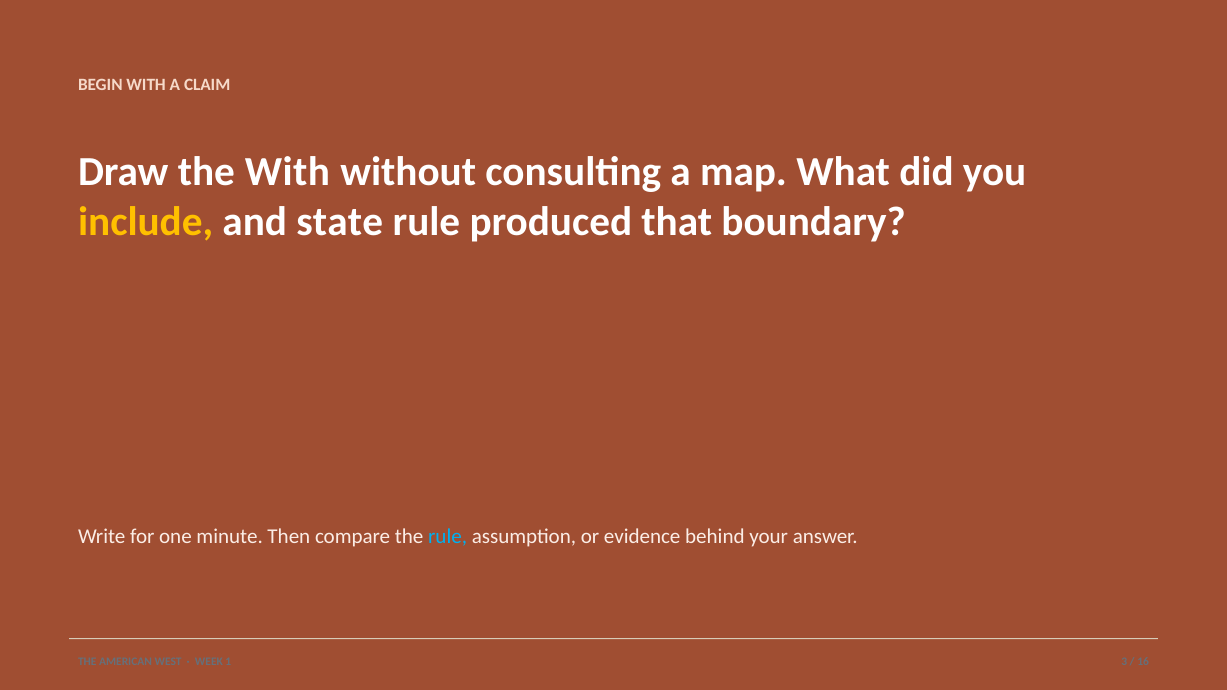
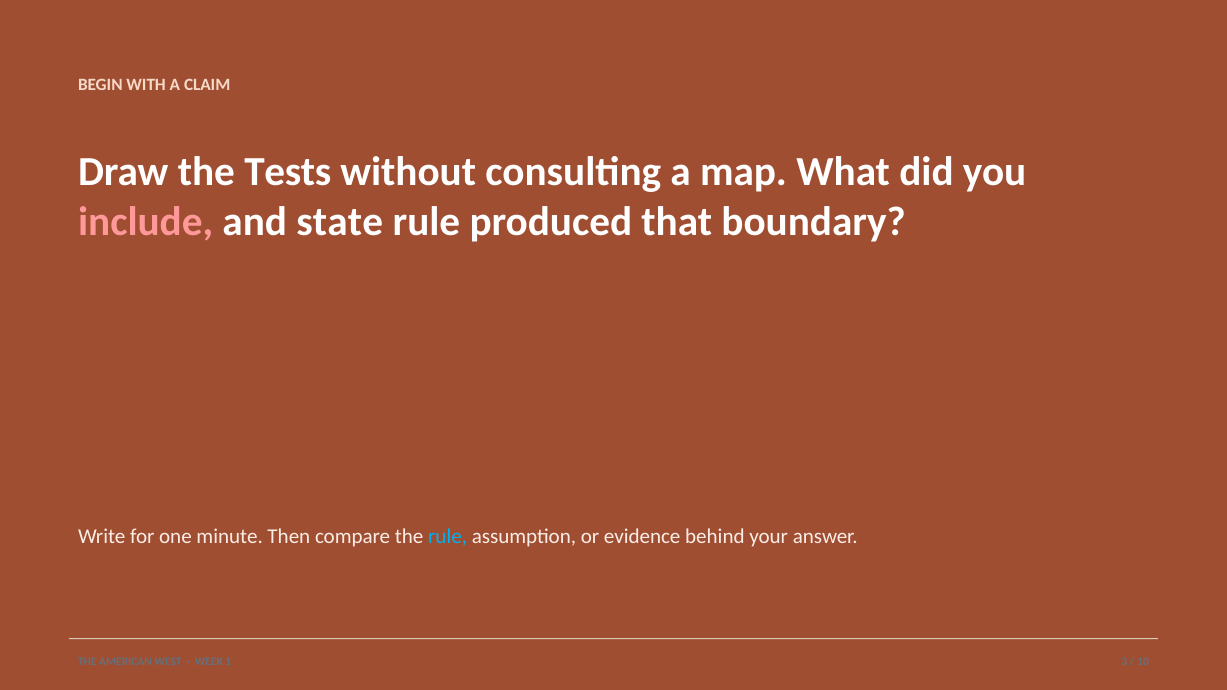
the With: With -> Tests
include colour: yellow -> pink
16: 16 -> 10
